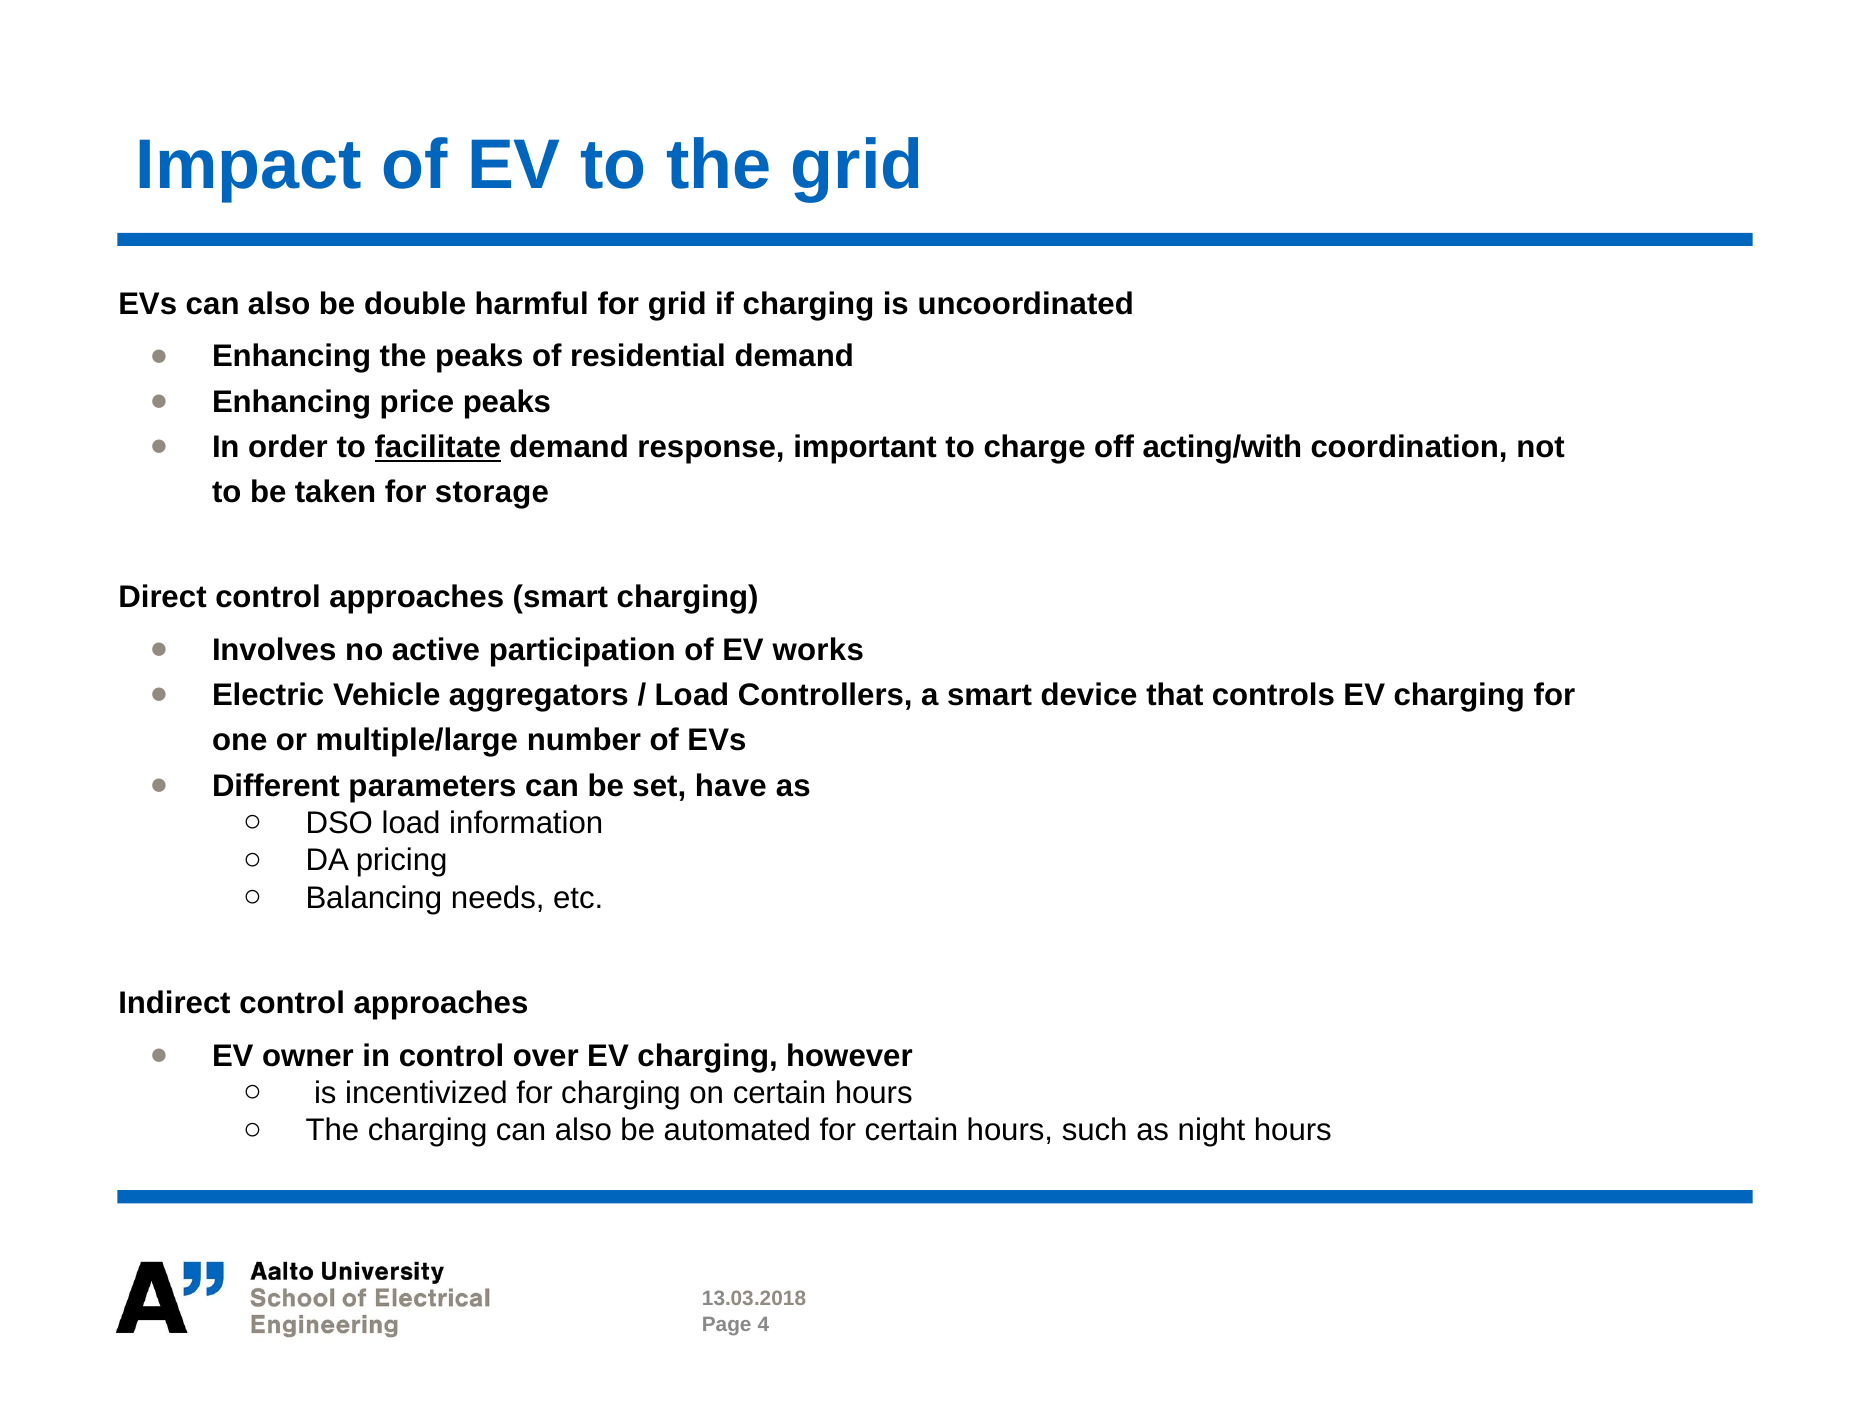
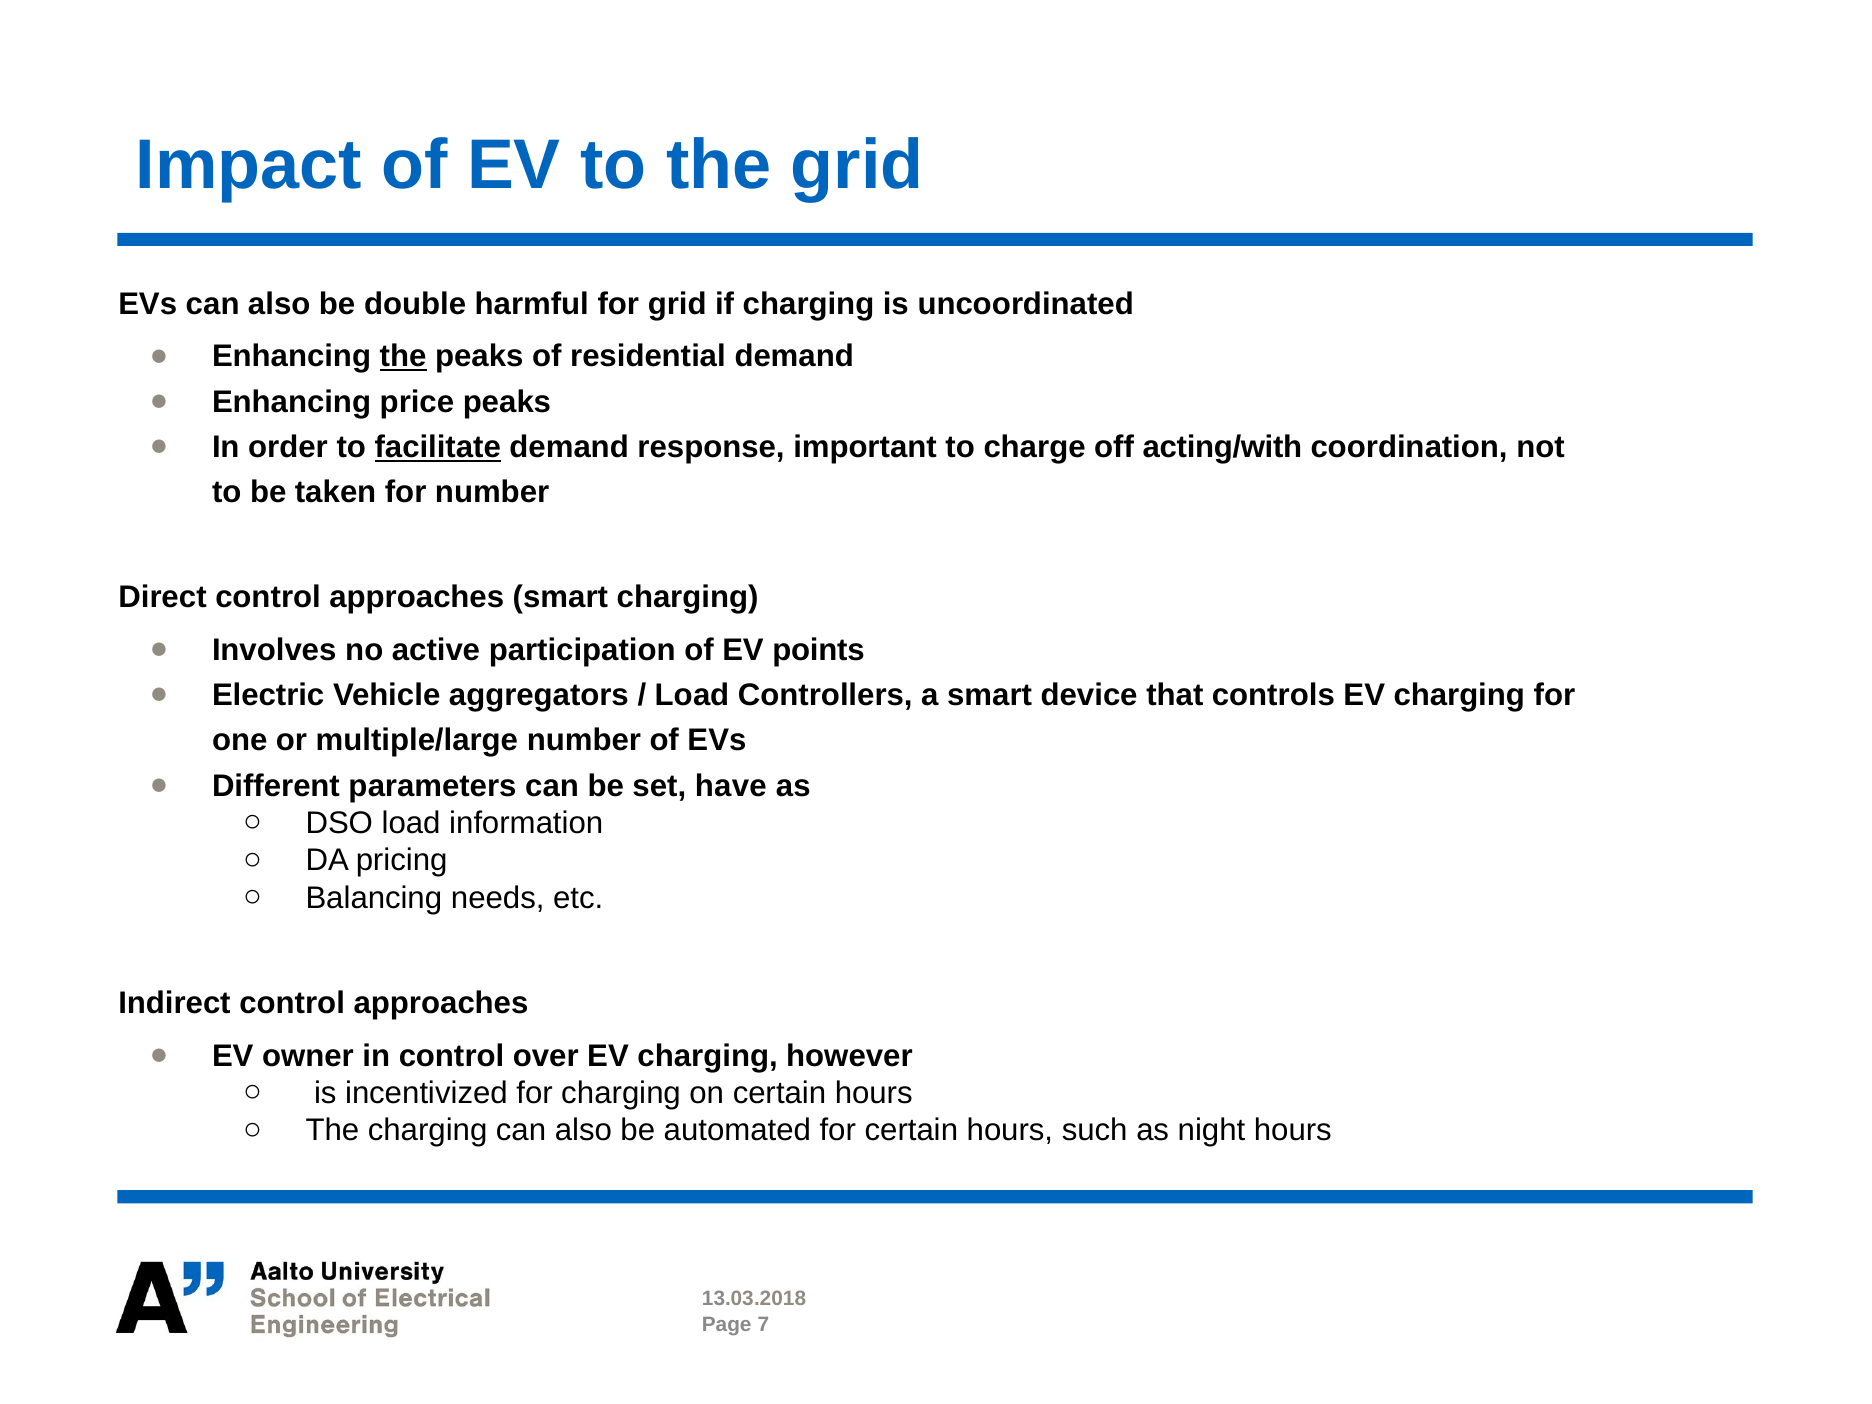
the at (403, 357) underline: none -> present
for storage: storage -> number
works: works -> points
4: 4 -> 7
